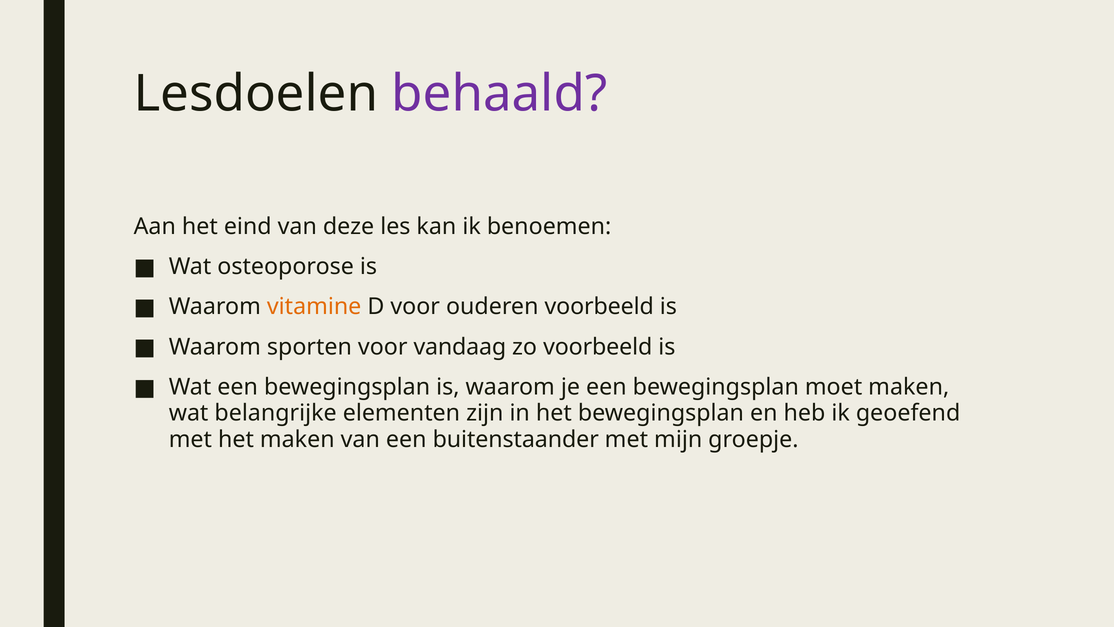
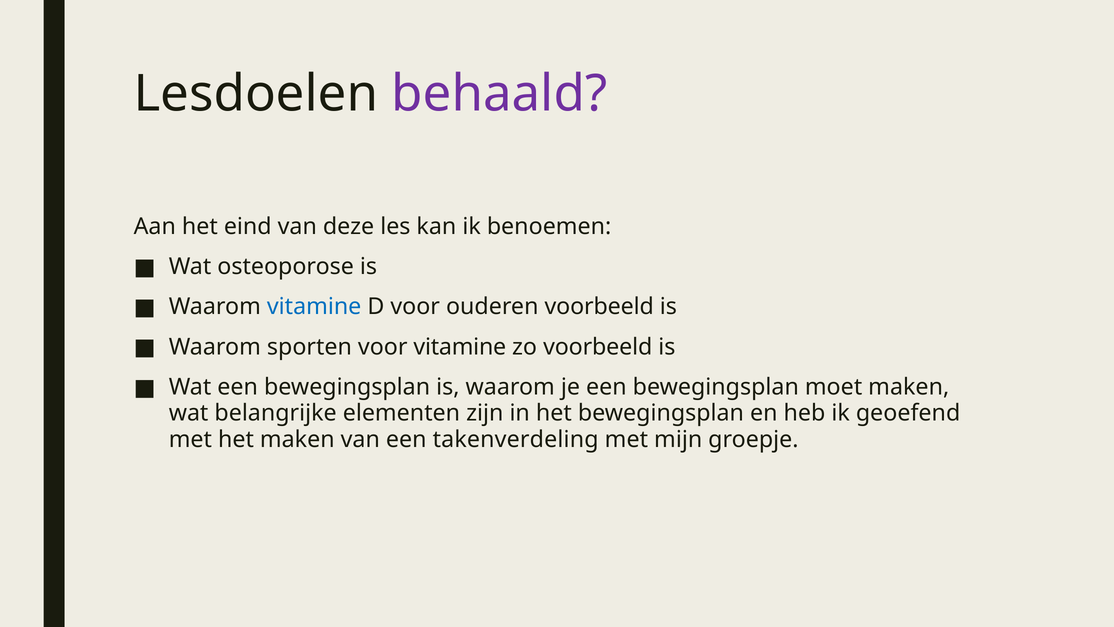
vitamine at (314, 307) colour: orange -> blue
voor vandaag: vandaag -> vitamine
buitenstaander: buitenstaander -> takenverdeling
